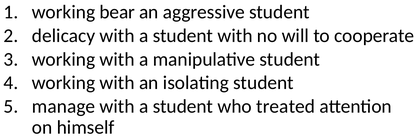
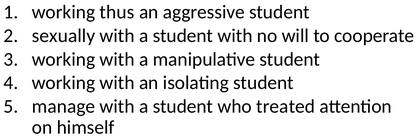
bear: bear -> thus
delicacy: delicacy -> sexually
